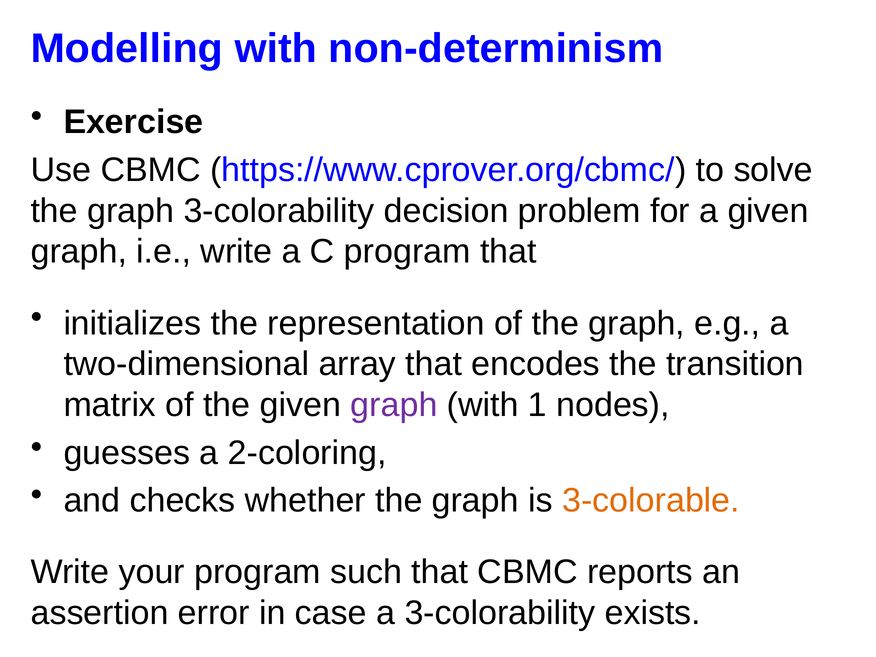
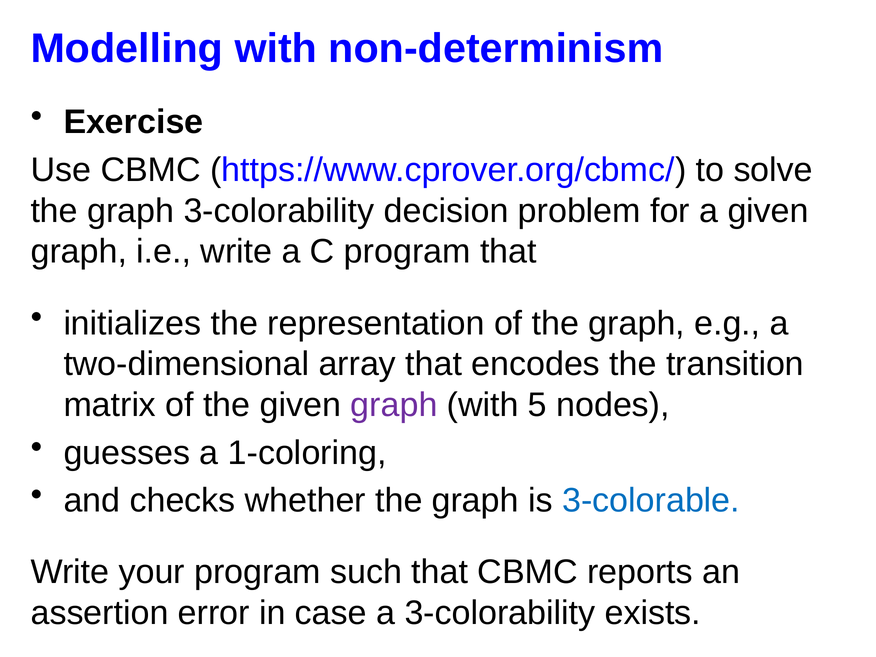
1: 1 -> 5
2-coloring: 2-coloring -> 1-coloring
3-colorable colour: orange -> blue
